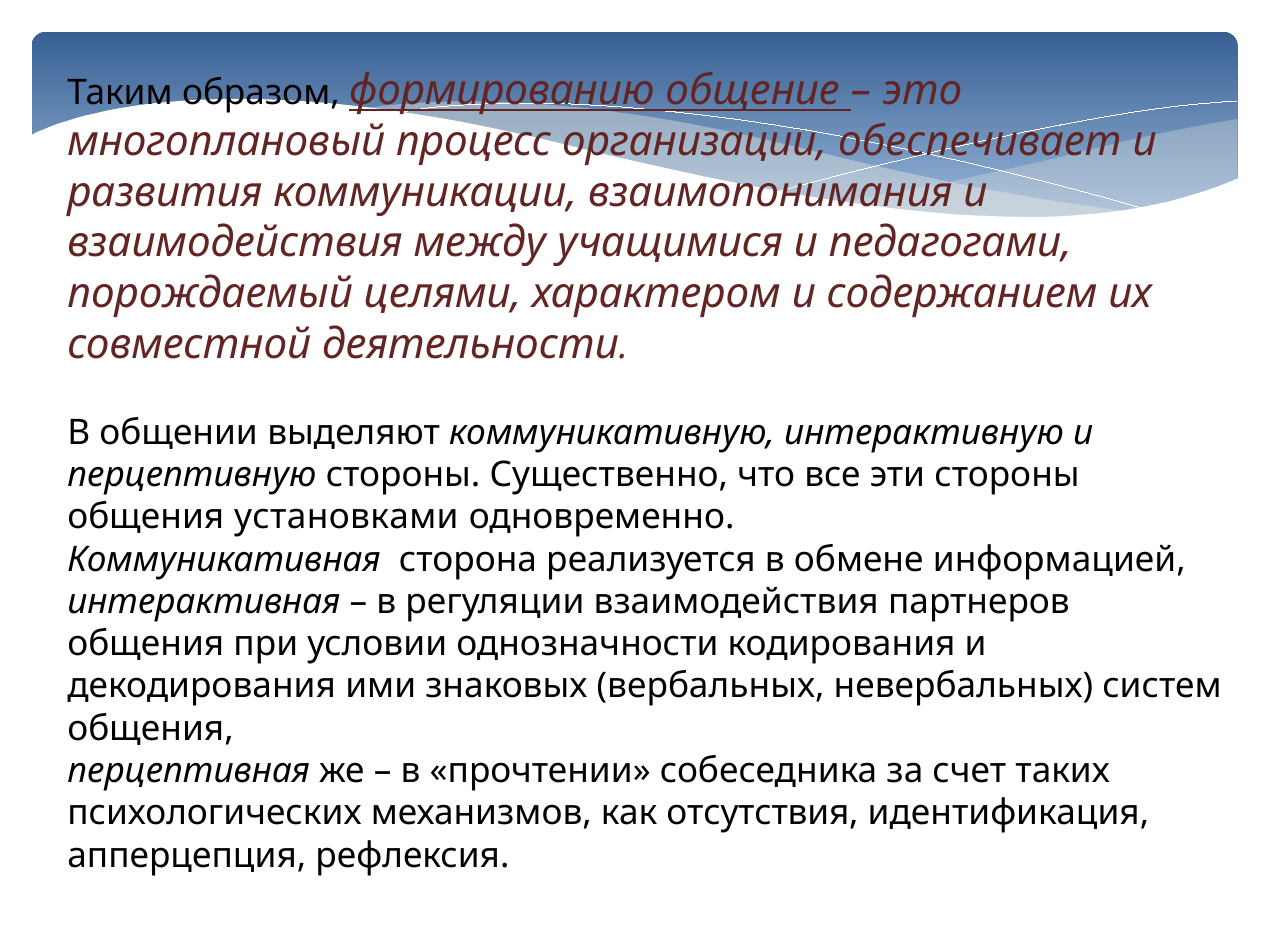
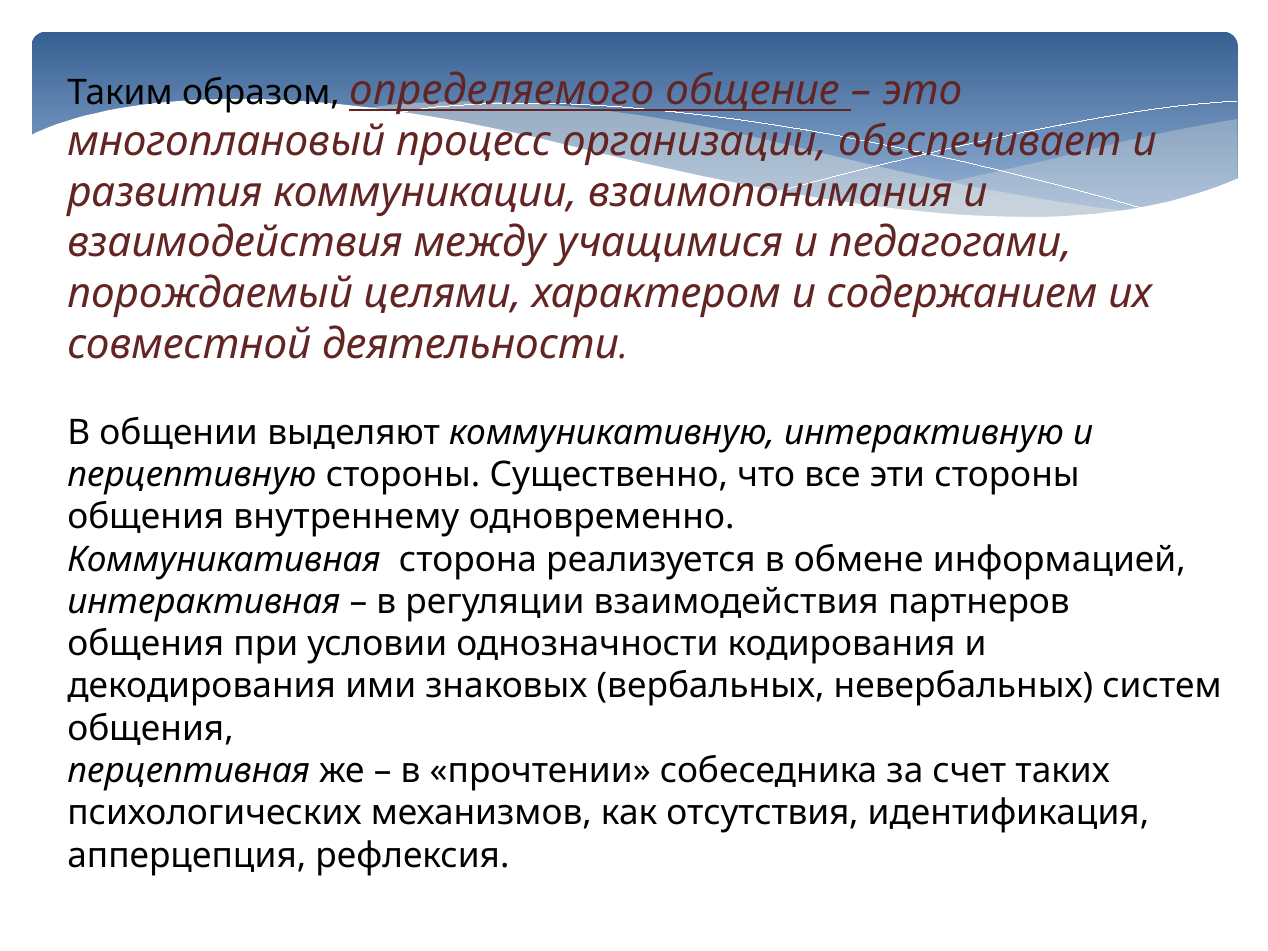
формированию: формированию -> определяемого
установками: установками -> внутреннему
